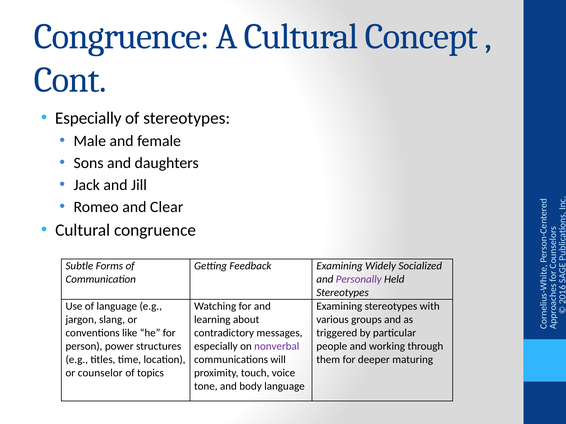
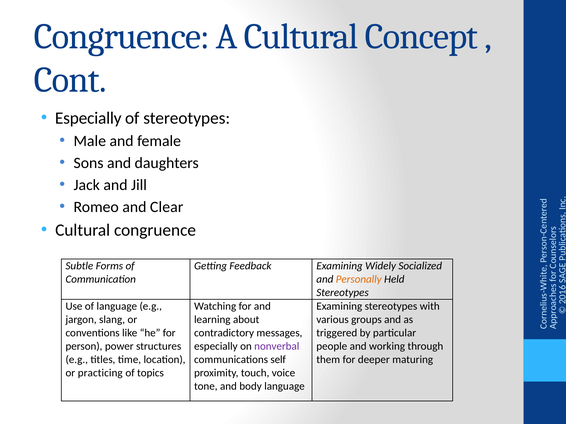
Personally colour: purple -> orange
will: will -> self
counselor: counselor -> practicing
